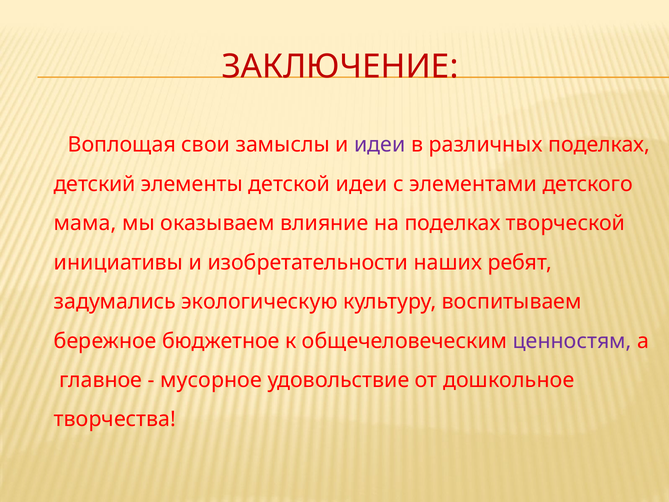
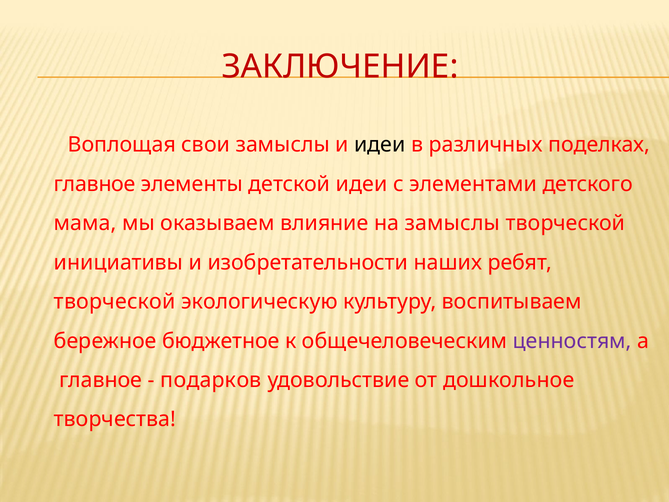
идеи at (380, 145) colour: purple -> black
детский at (95, 184): детский -> главное
на поделках: поделках -> замыслы
задумались at (115, 302): задумались -> творческой
мусорное: мусорное -> подарков
